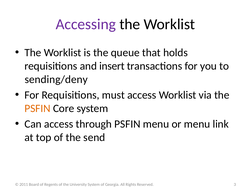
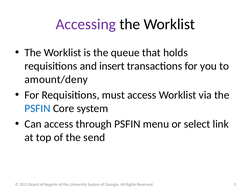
sending/deny: sending/deny -> amount/deny
PSFIN at (37, 108) colour: orange -> blue
or menu: menu -> select
